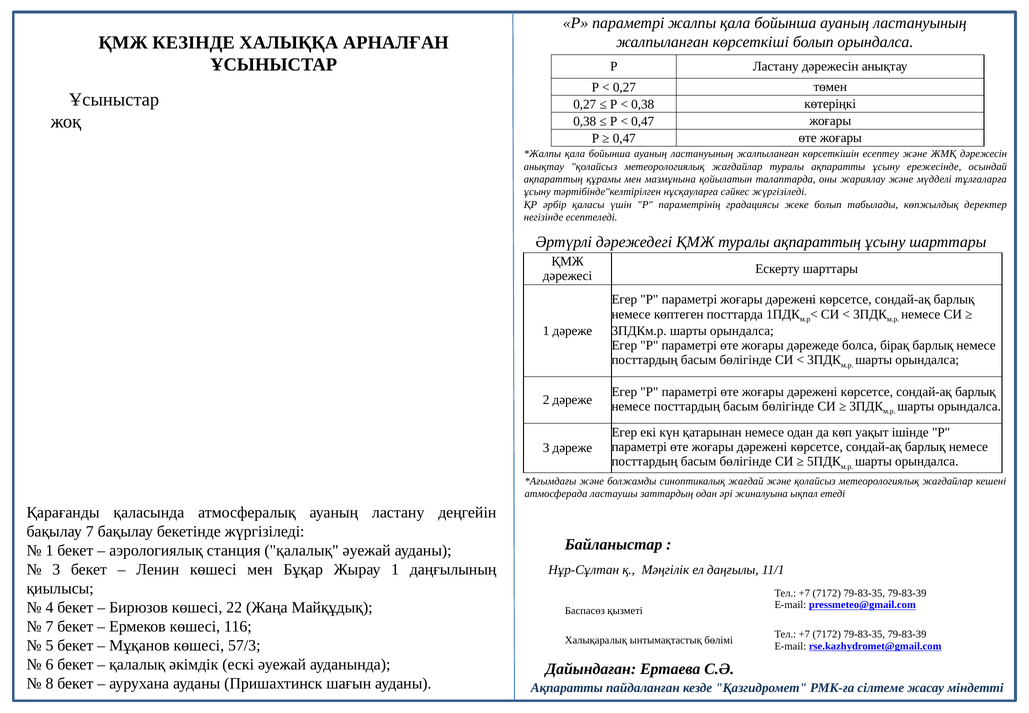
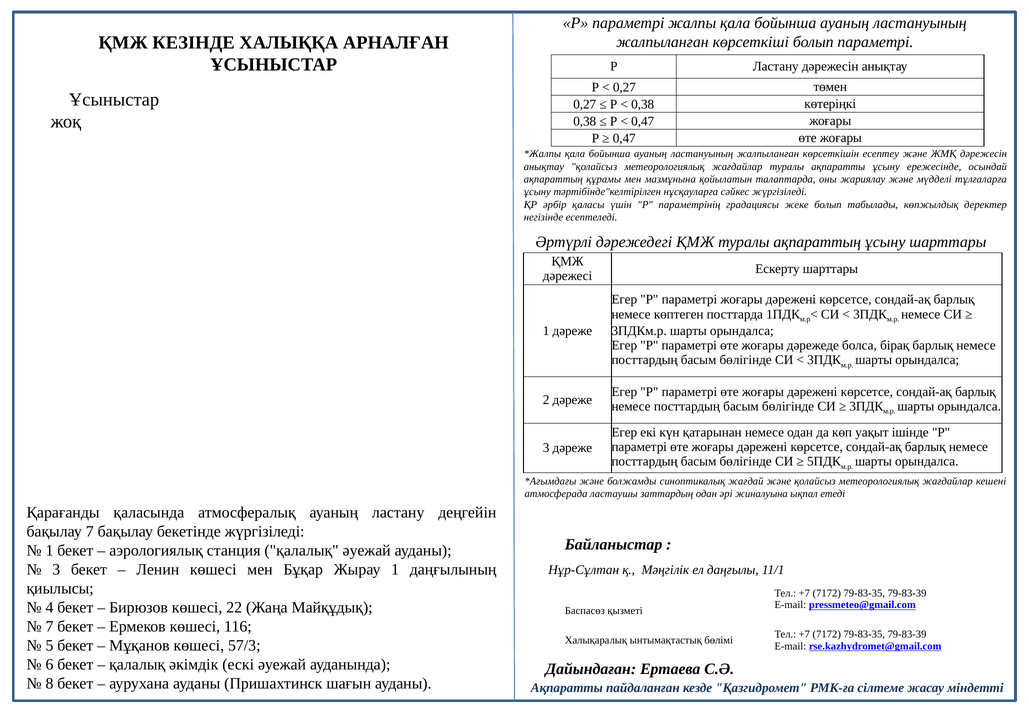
болып орындалса: орындалса -> параметрі
